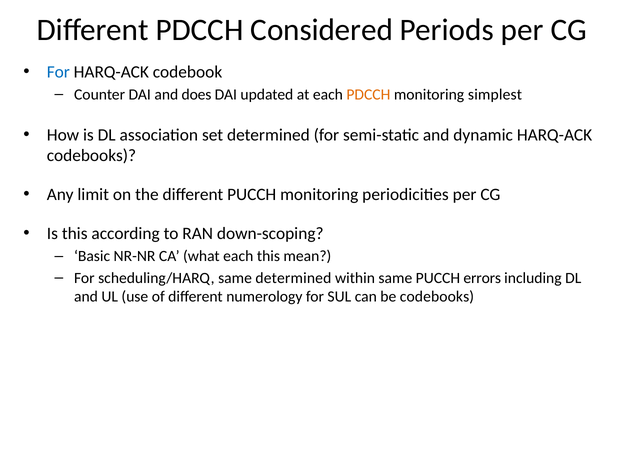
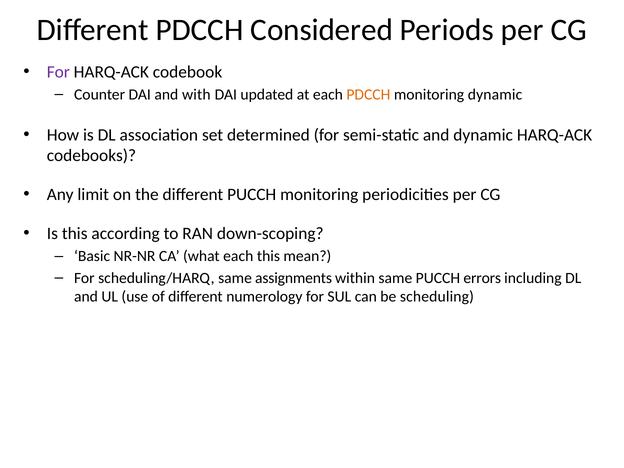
For at (58, 72) colour: blue -> purple
does: does -> with
monitoring simplest: simplest -> dynamic
same determined: determined -> assignments
be codebooks: codebooks -> scheduling
